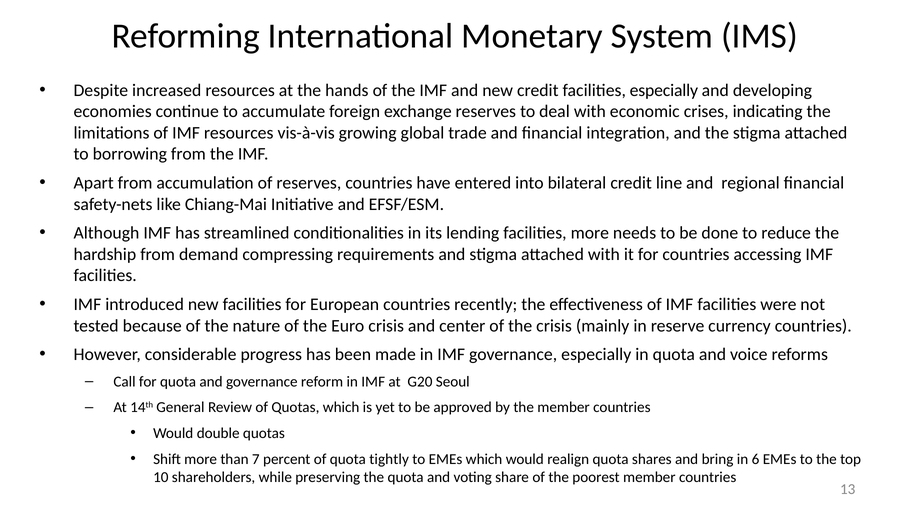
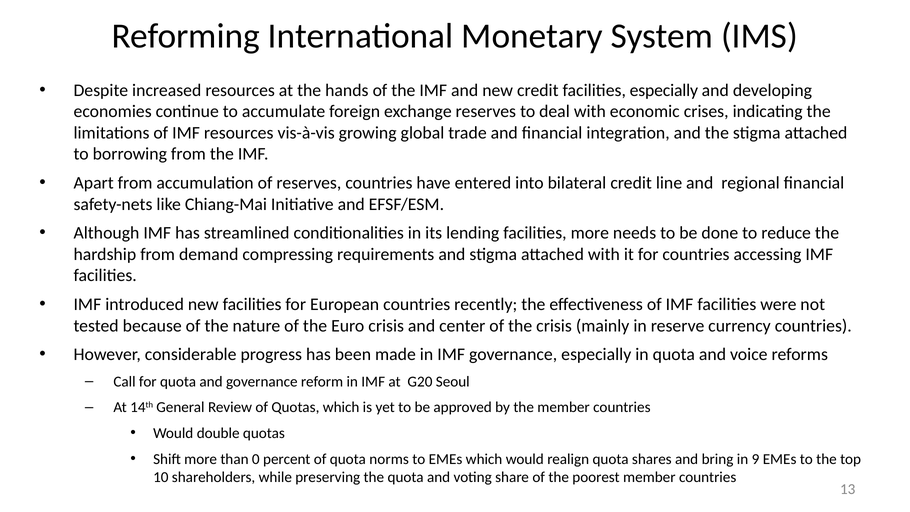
7: 7 -> 0
tightly: tightly -> norms
6: 6 -> 9
